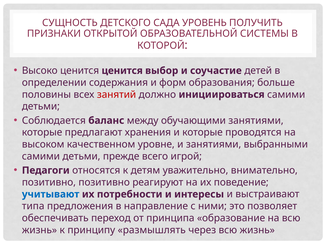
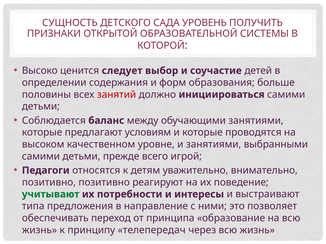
ценится ценится: ценится -> следует
хранения: хранения -> условиям
учитывают colour: blue -> green
размышлять: размышлять -> телепередач
